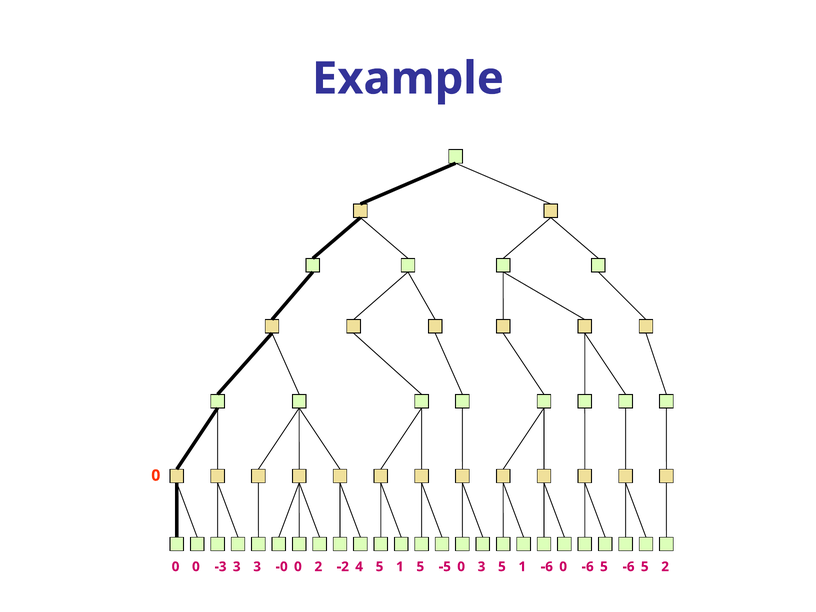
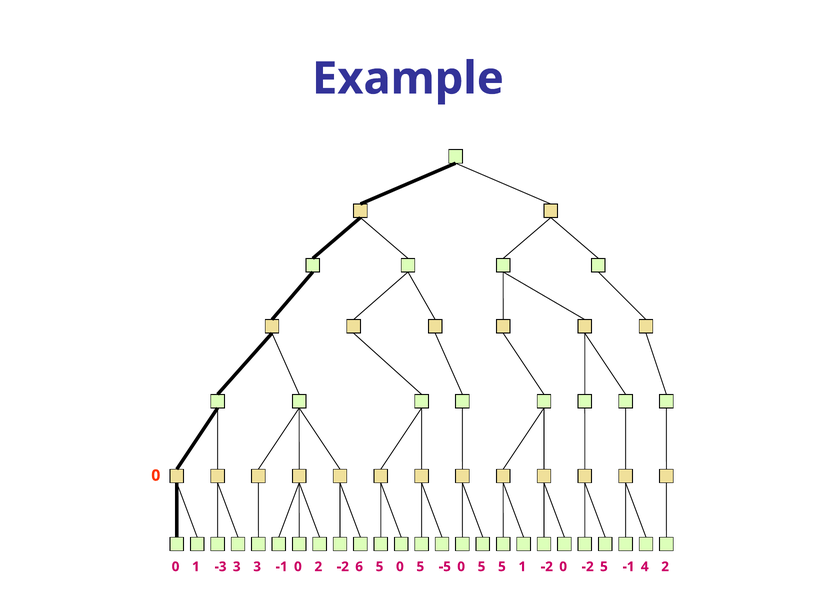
0 at (196, 567): 0 -> 1
-0 at (282, 567): -0 -> -1
4: 4 -> 6
-3 1: 1 -> 0
3 at (482, 567): 3 -> 5
1 -6: -6 -> -2
3 -6: -6 -> -2
-6 at (628, 567): -6 -> -1
5 5: 5 -> 4
